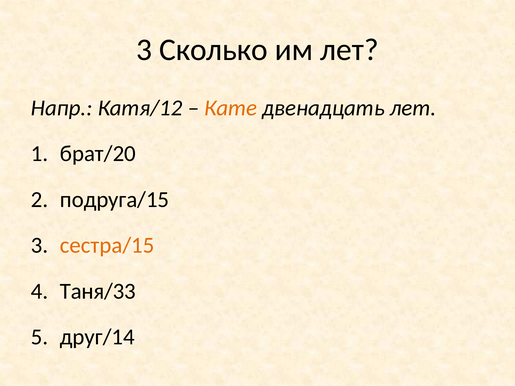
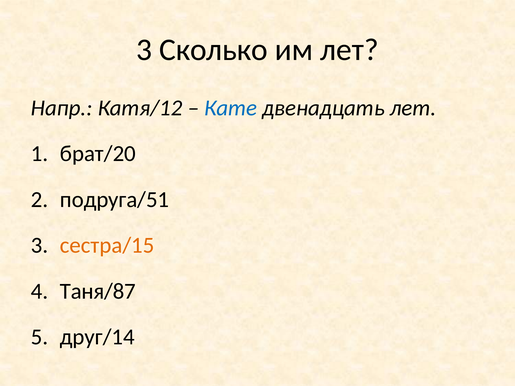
Кате colour: orange -> blue
подруга/15: подруга/15 -> подруга/51
Таня/33: Таня/33 -> Таня/87
